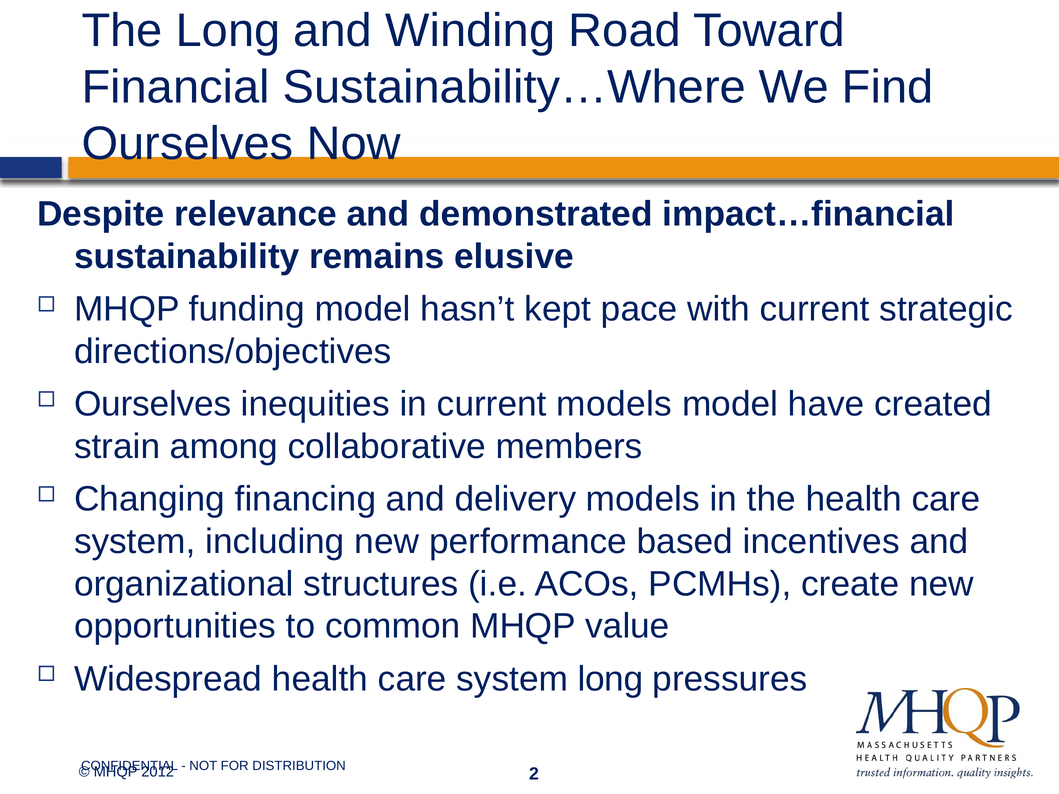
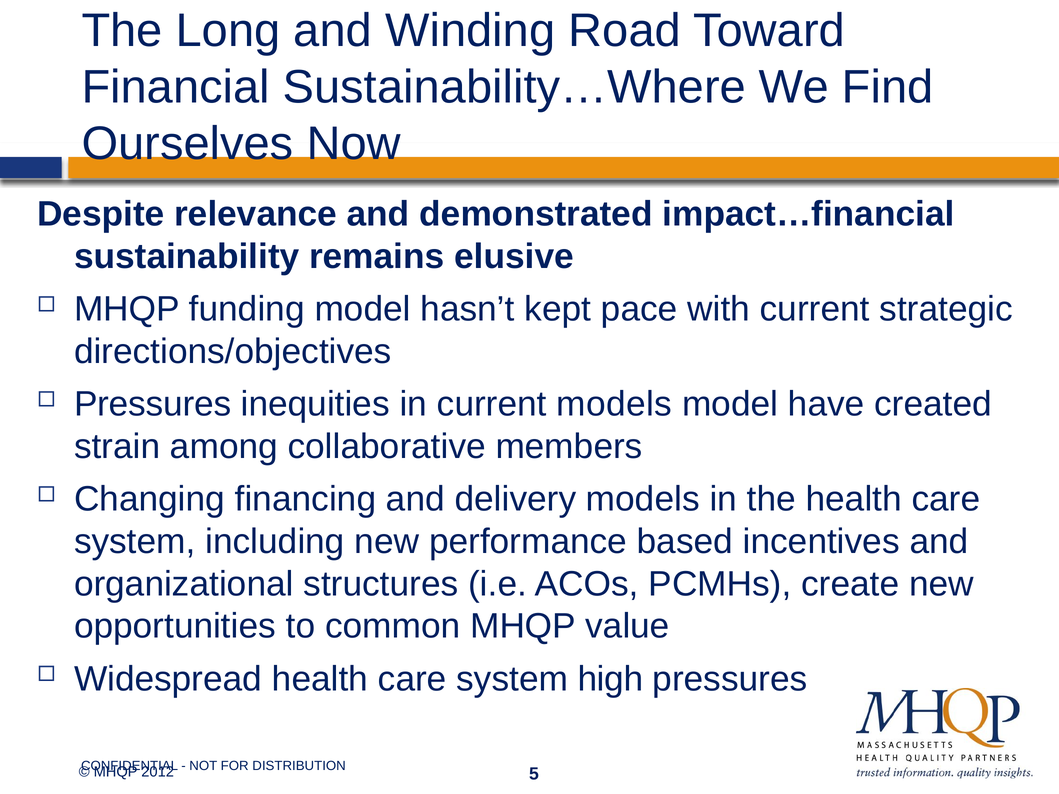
Ourselves at (153, 404): Ourselves -> Pressures
system long: long -> high
2: 2 -> 5
